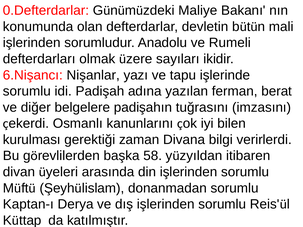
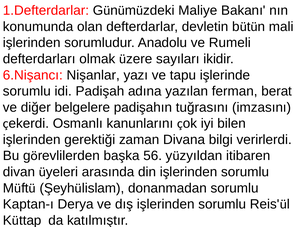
0.Defterdarlar: 0.Defterdarlar -> 1.Defterdarlar
kurulması at (32, 140): kurulması -> işlerinden
58: 58 -> 56
